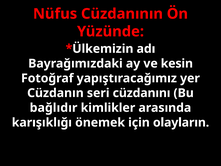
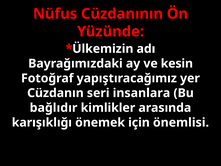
cüzdanını: cüzdanını -> insanlara
olayların: olayların -> önemlisi
